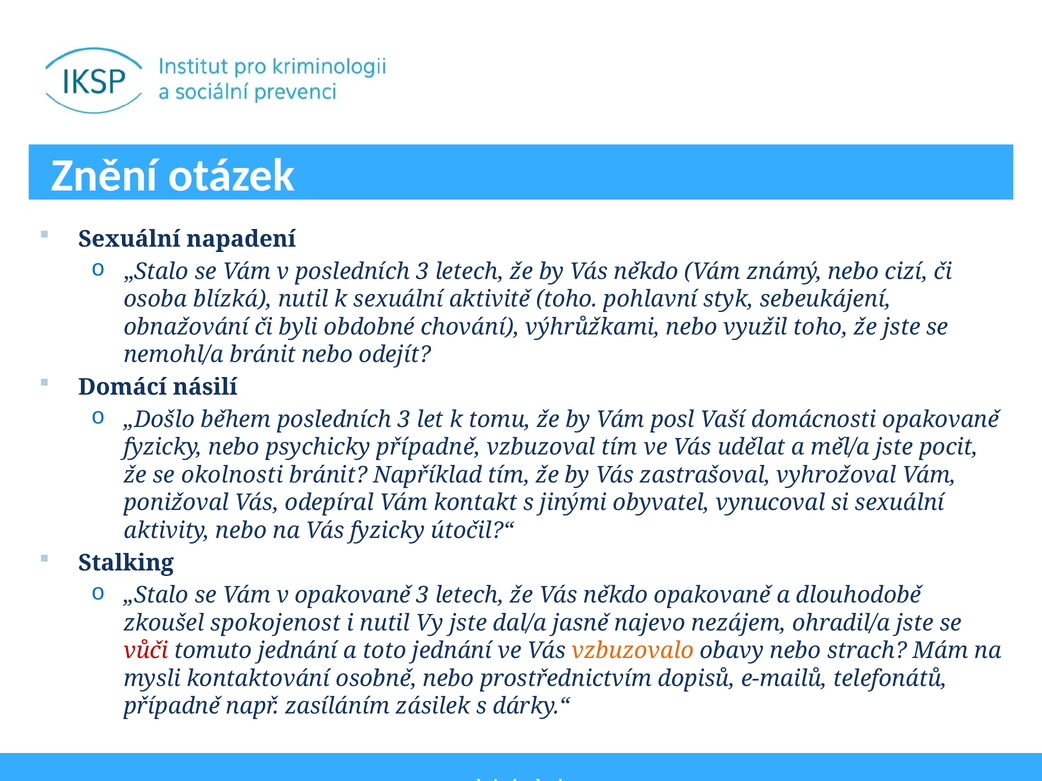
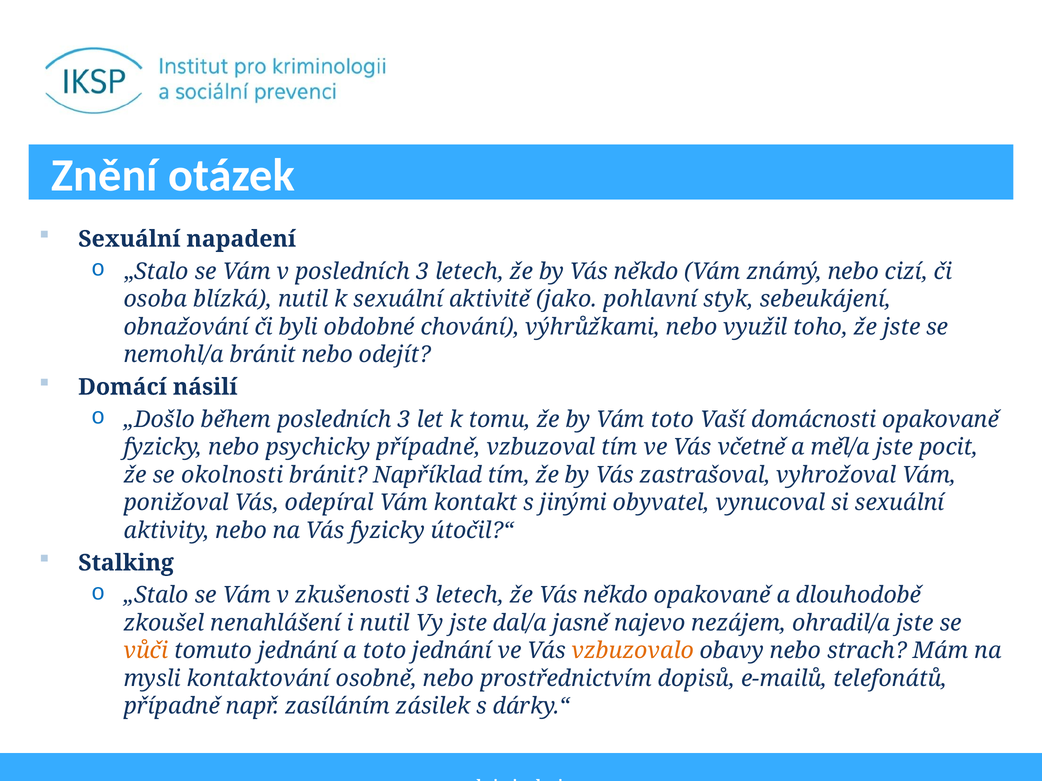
aktivitě toho: toho -> jako
Vám posl: posl -> toto
udělat: udělat -> včetně
v opakovaně: opakovaně -> zkušenosti
spokojenost: spokojenost -> nenahlášení
vůči colour: red -> orange
